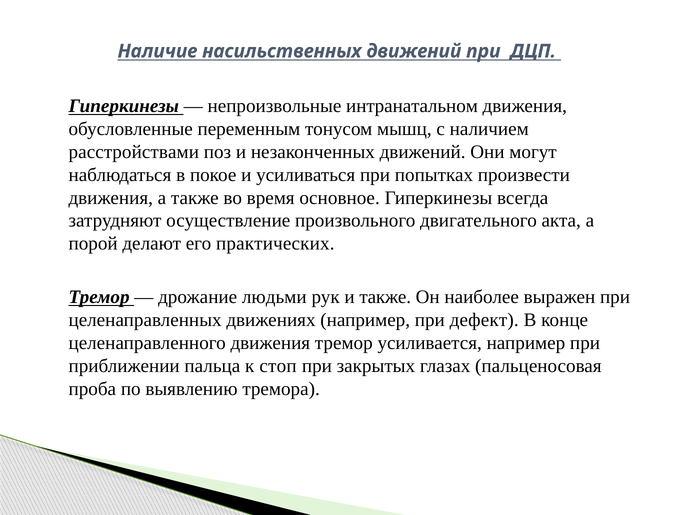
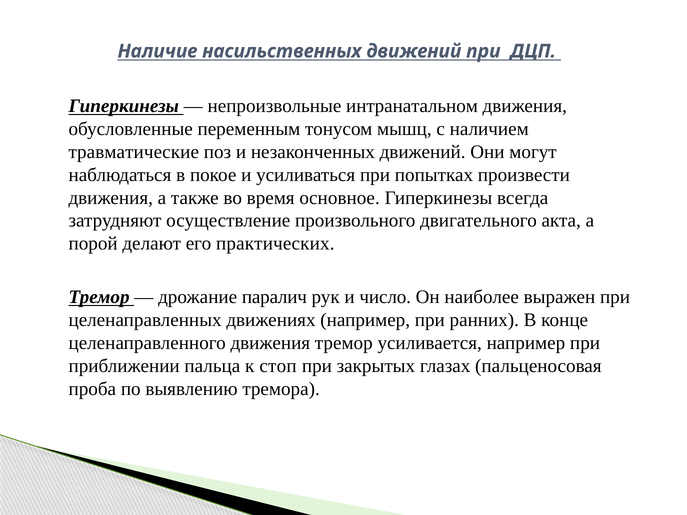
расстройствами: расстройствами -> травматические
людьми: людьми -> паралич
и также: также -> число
дефект: дефект -> ранних
